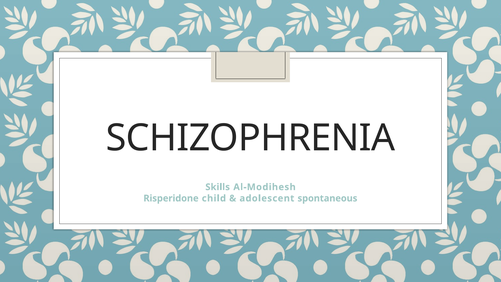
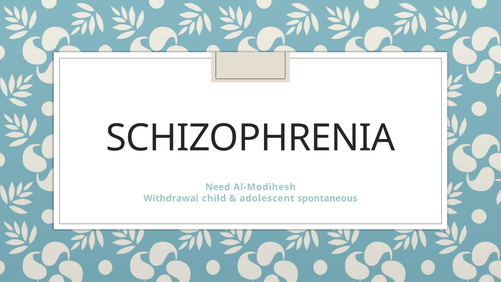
Skills: Skills -> Need
Risperidone: Risperidone -> Withdrawal
